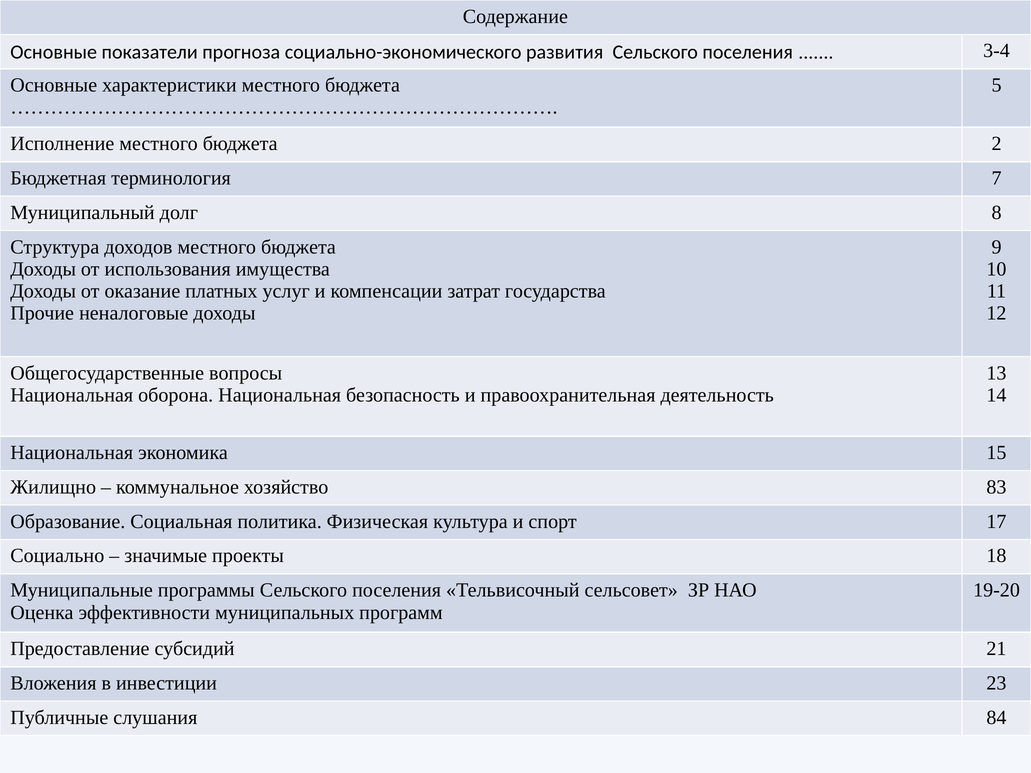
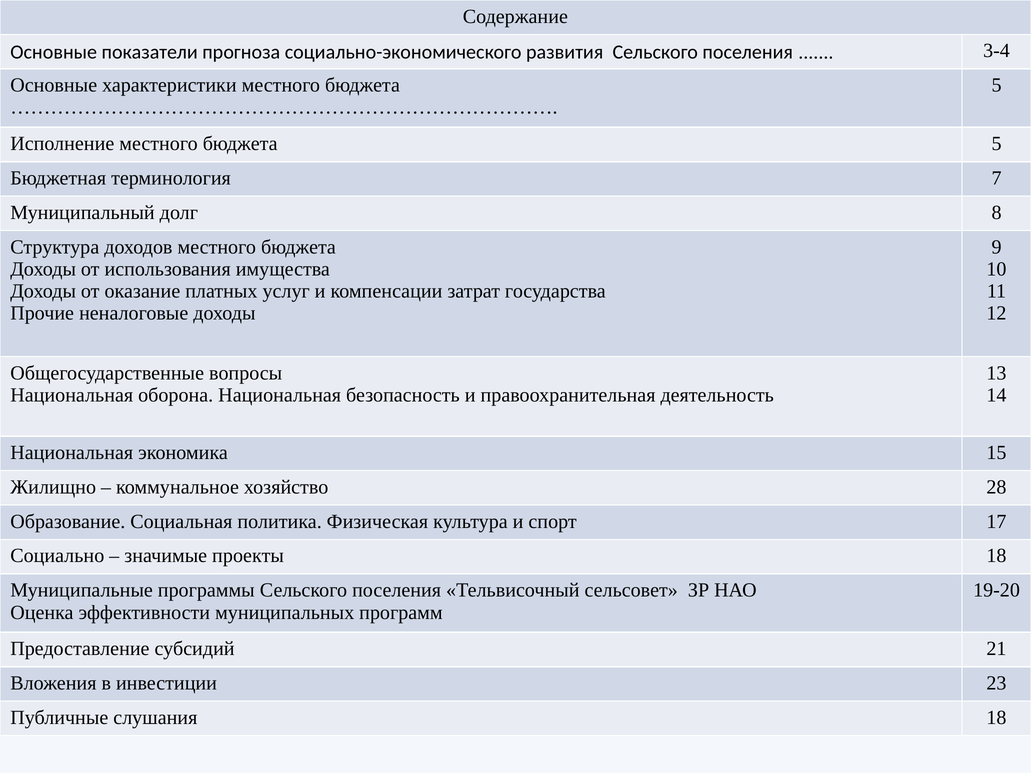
бюджета 2: 2 -> 5
83: 83 -> 28
слушания 84: 84 -> 18
